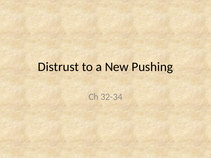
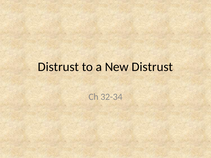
New Pushing: Pushing -> Distrust
